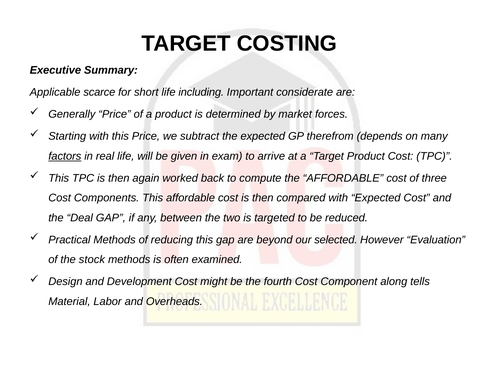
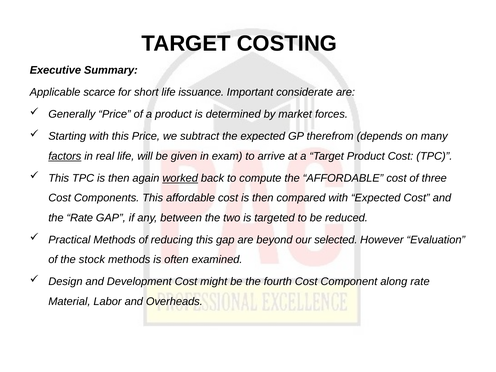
including: including -> issuance
worked underline: none -> present
the Deal: Deal -> Rate
along tells: tells -> rate
